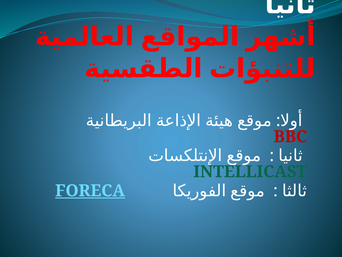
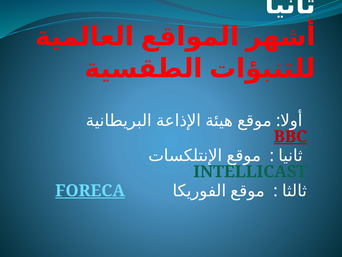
BBC underline: none -> present
